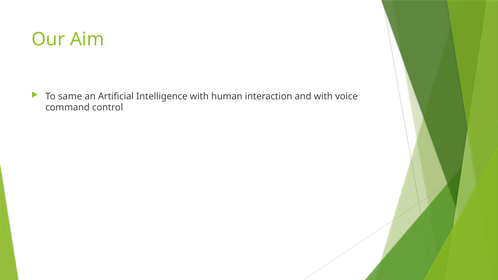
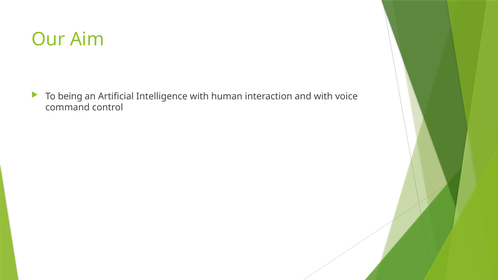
same: same -> being
